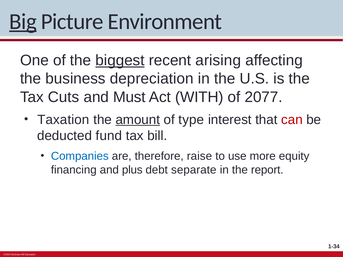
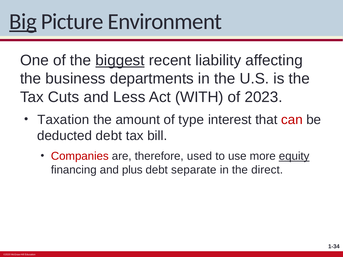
arising: arising -> liability
depreciation: depreciation -> departments
Must: Must -> Less
2077: 2077 -> 2023
amount underline: present -> none
deducted fund: fund -> debt
Companies colour: blue -> red
raise: raise -> used
equity underline: none -> present
report: report -> direct
